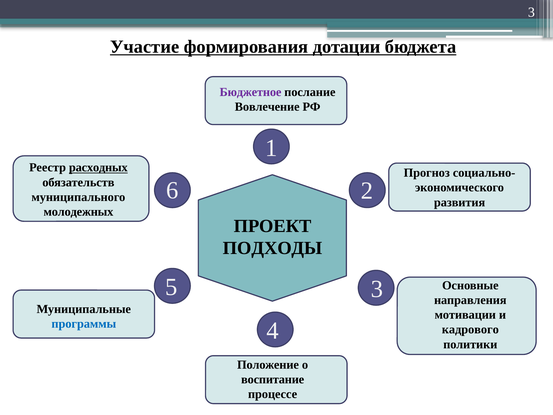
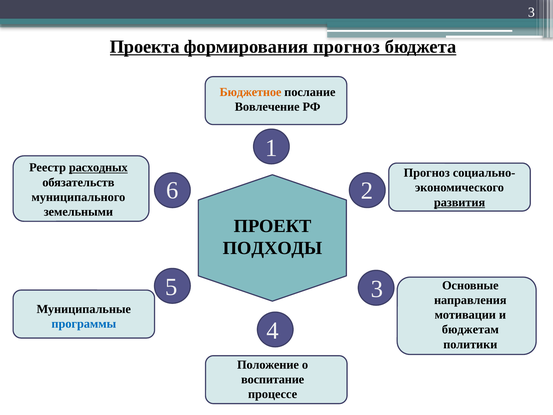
Участие: Участие -> Проекта
формирования дотации: дотации -> прогноз
Бюджетное colour: purple -> orange
развития underline: none -> present
молодежных: молодежных -> земельными
кадрового: кадрового -> бюджетам
